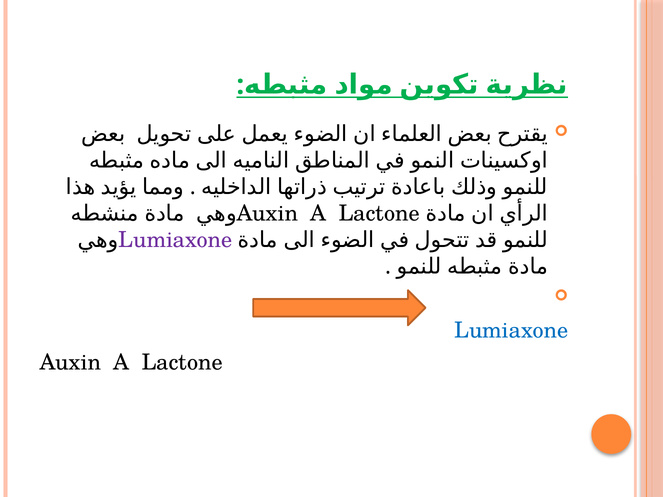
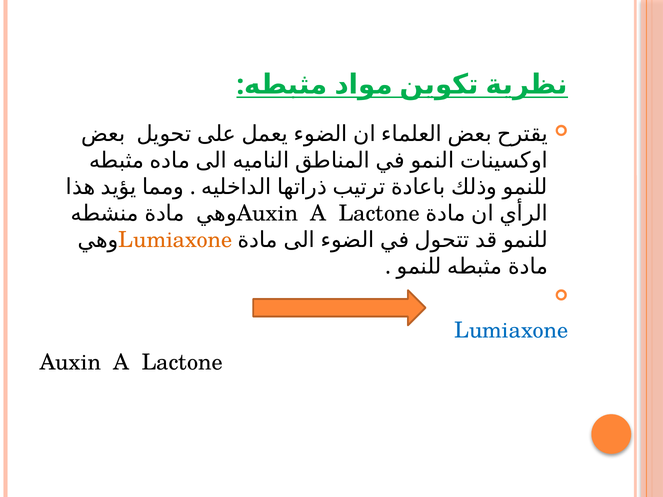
Lumiaxone at (175, 240) colour: purple -> orange
